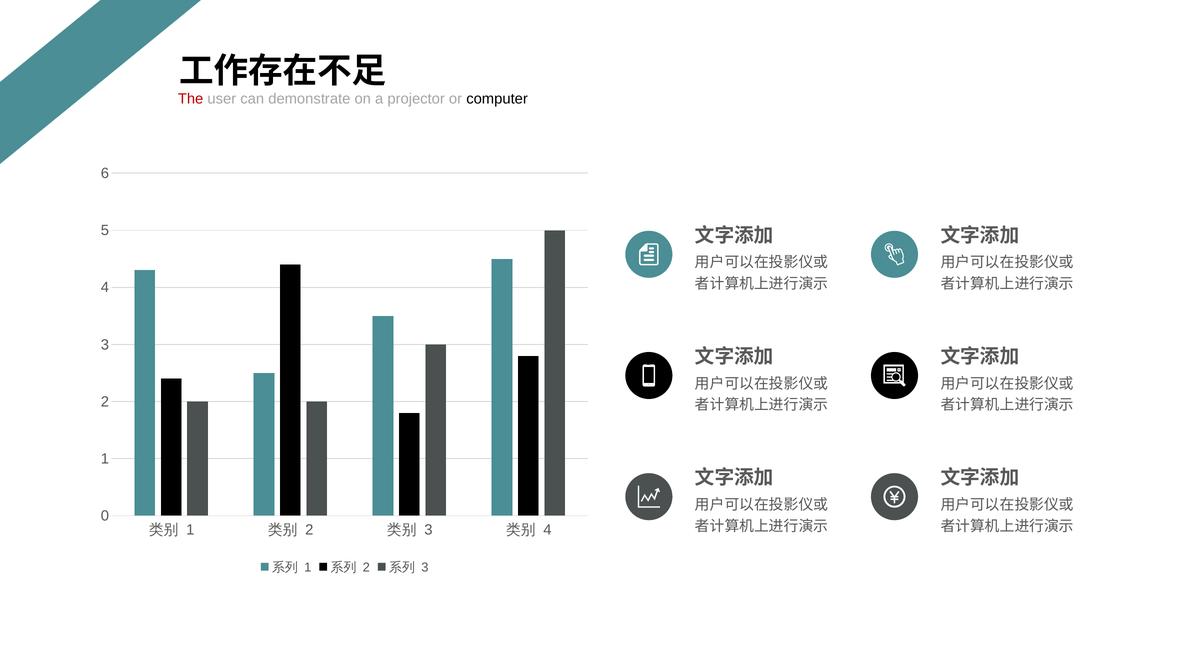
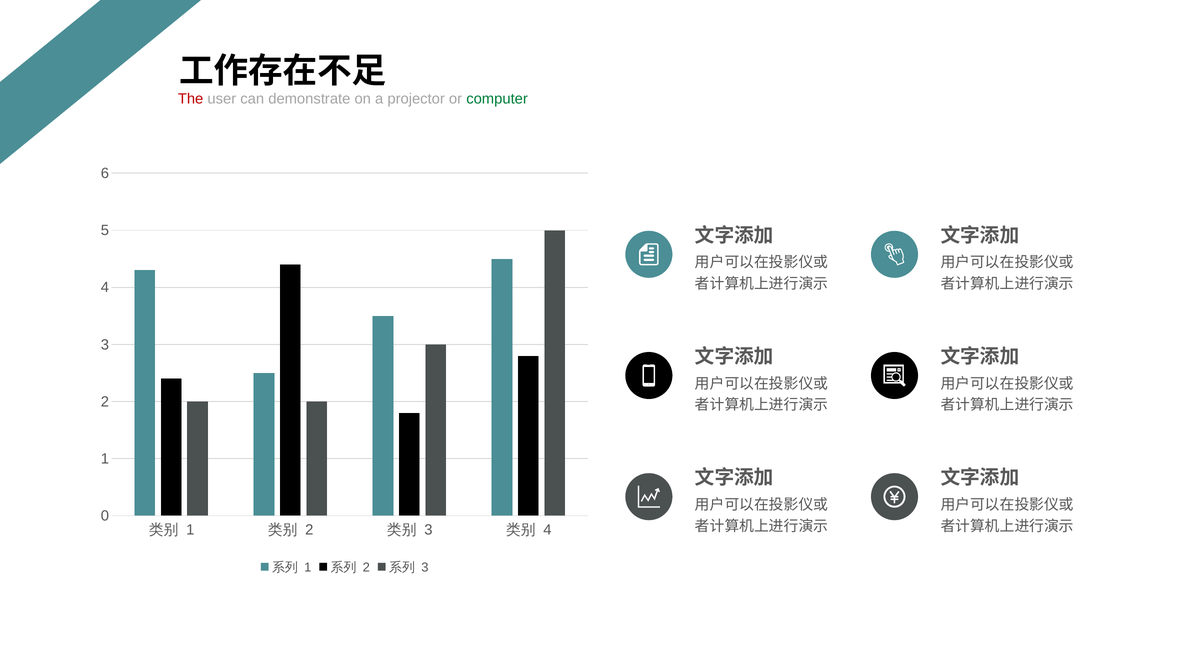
computer colour: black -> green
